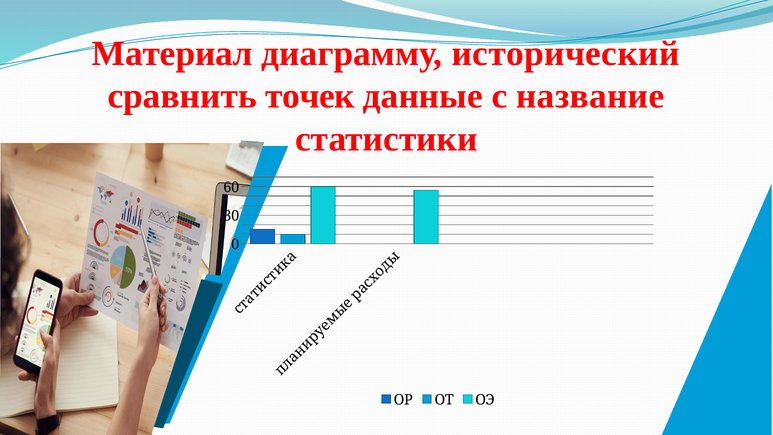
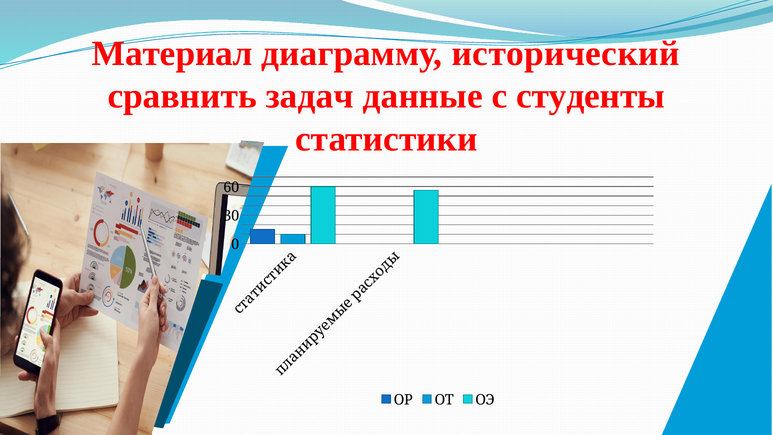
точек: точек -> задач
название: название -> студенты
